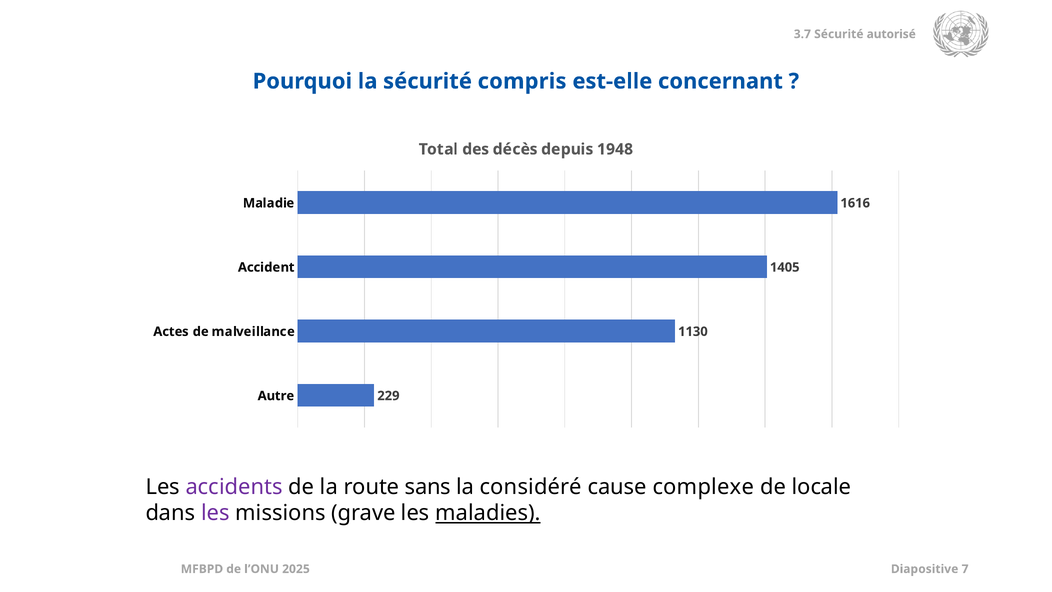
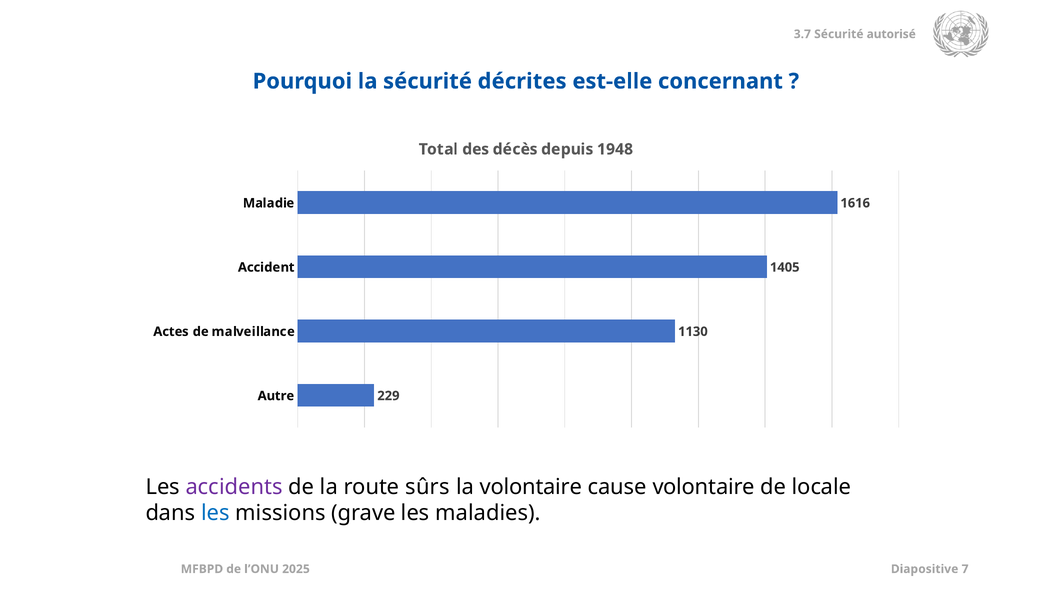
compris: compris -> décrites
sans: sans -> sûrs
la considéré: considéré -> volontaire
cause complexe: complexe -> volontaire
les at (215, 513) colour: purple -> blue
maladies underline: present -> none
